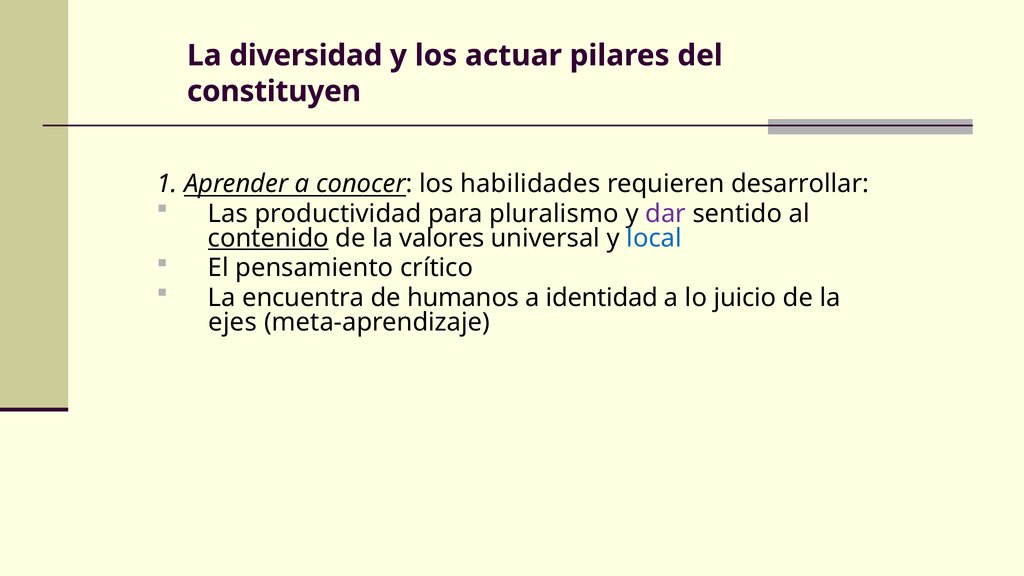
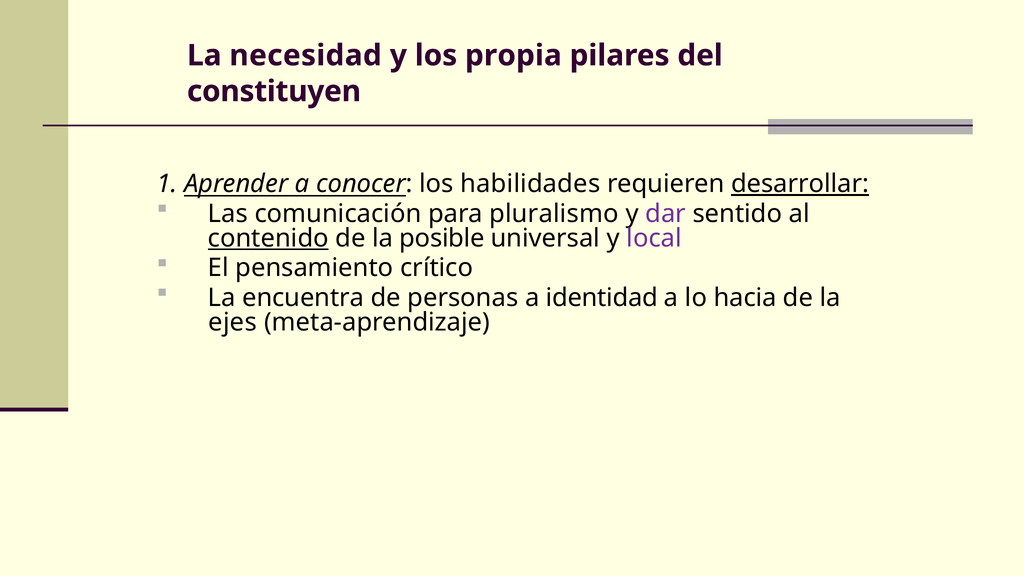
diversidad: diversidad -> necesidad
actuar: actuar -> propia
desarrollar underline: none -> present
productividad: productividad -> comunicación
valores: valores -> posible
local colour: blue -> purple
humanos: humanos -> personas
juicio: juicio -> hacia
